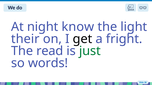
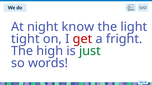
their: their -> tight
get colour: black -> red
read: read -> high
